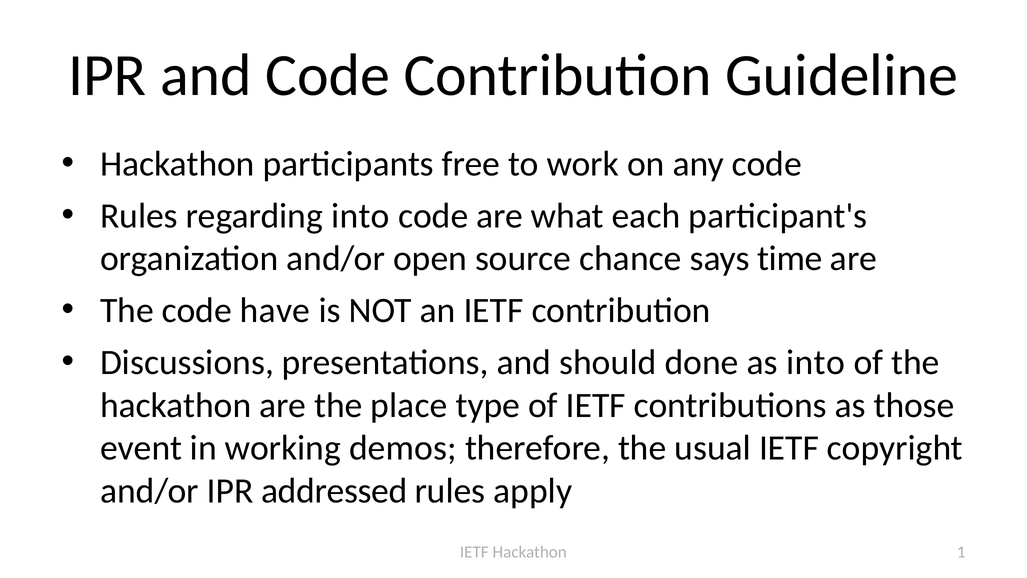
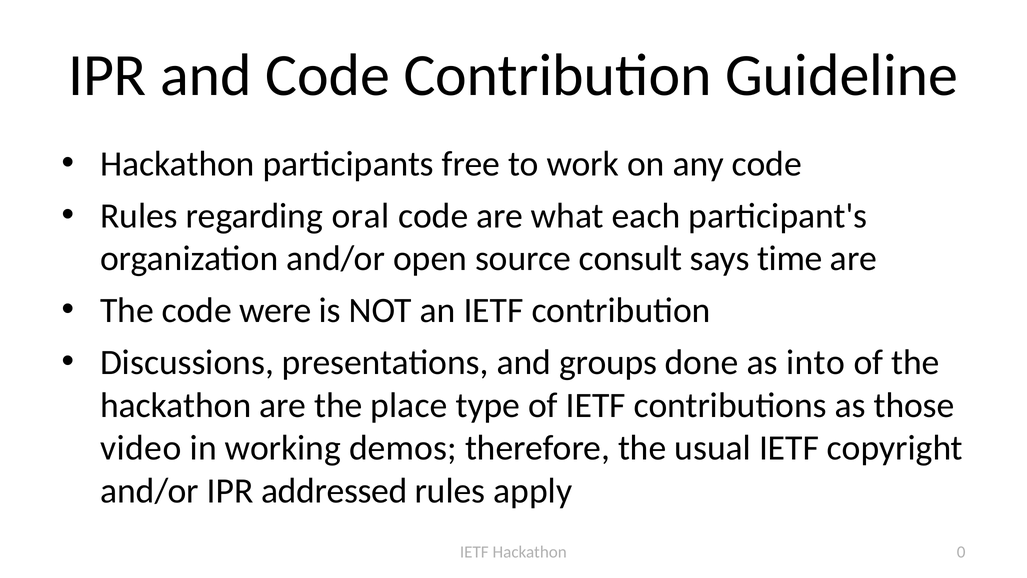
regarding into: into -> oral
chance: chance -> consult
have: have -> were
should: should -> groups
event: event -> video
1: 1 -> 0
